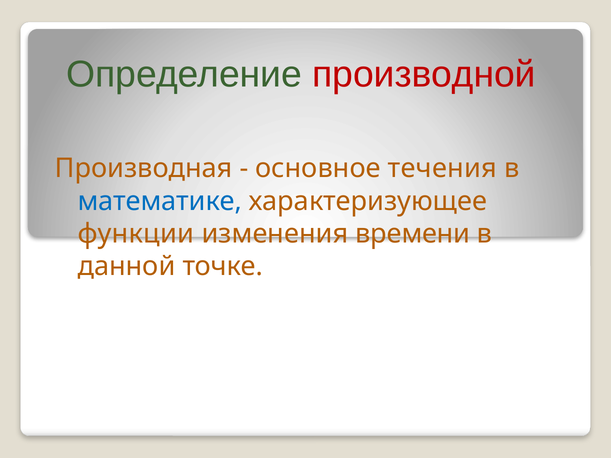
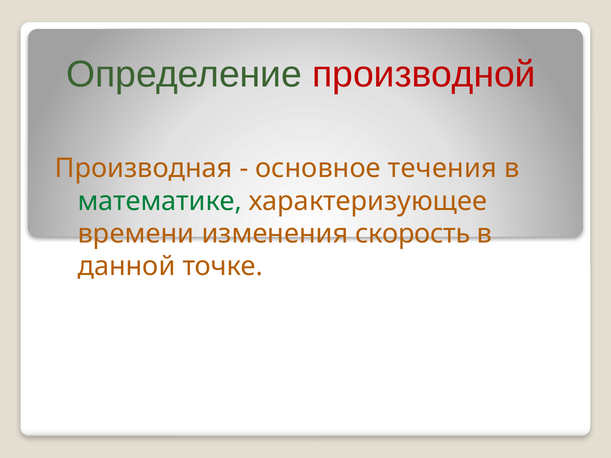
математике colour: blue -> green
функции: функции -> времени
времени: времени -> скорость
